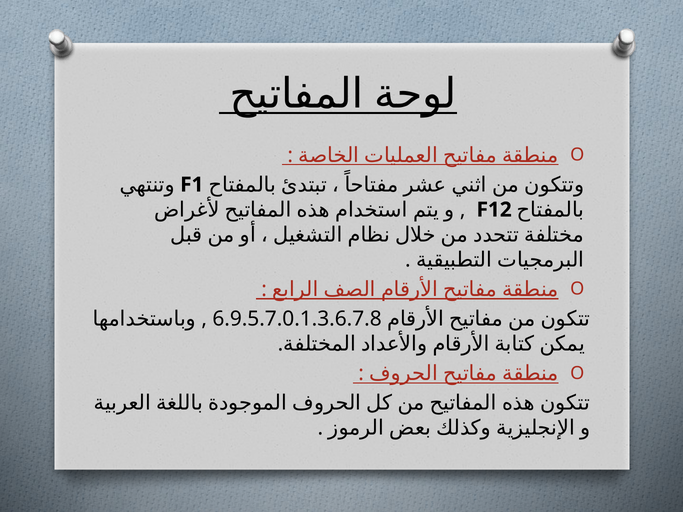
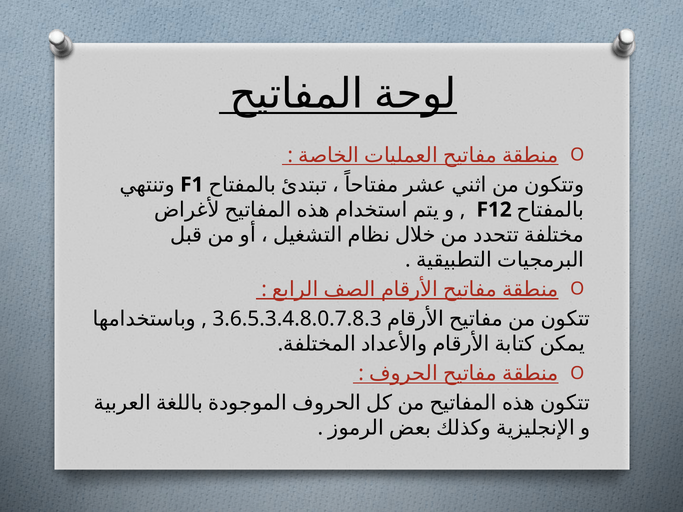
6.9.5.7.0.1.3.6.7.8: 6.9.5.7.0.1.3.6.7.8 -> 3.6.5.3.4.8.0.7.8.3
